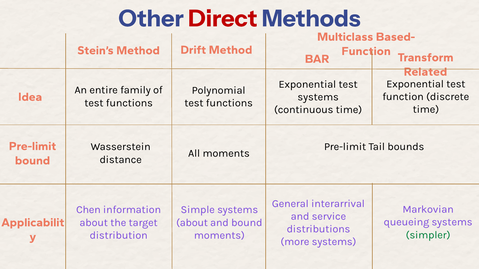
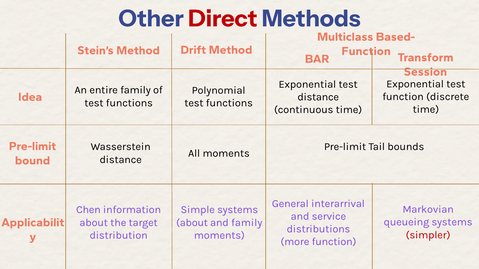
Related: Related -> Session
systems at (318, 97): systems -> distance
and bound: bound -> family
simpler colour: green -> red
more systems: systems -> function
